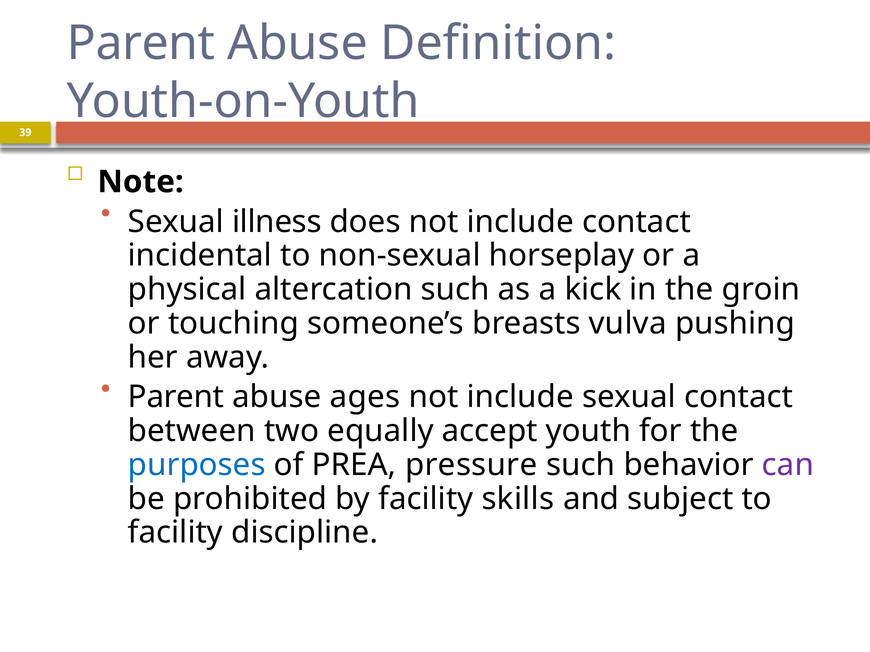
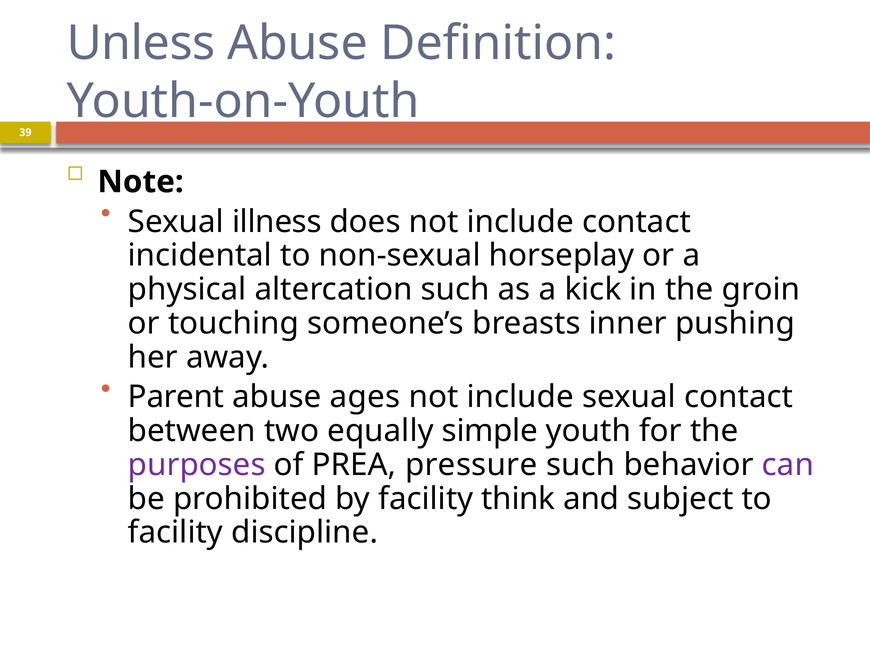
Parent at (141, 43): Parent -> Unless
vulva: vulva -> inner
accept: accept -> simple
purposes colour: blue -> purple
skills: skills -> think
